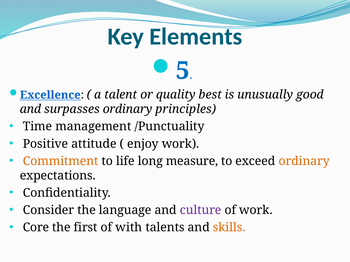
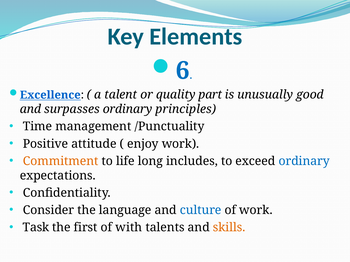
5: 5 -> 6
best: best -> part
measure: measure -> includes
ordinary at (304, 161) colour: orange -> blue
culture colour: purple -> blue
Core: Core -> Task
